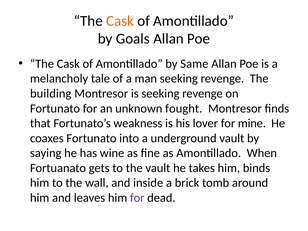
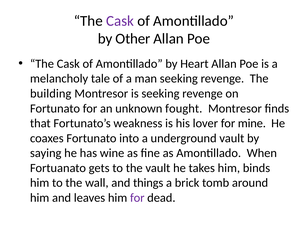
Cask at (120, 21) colour: orange -> purple
Goals: Goals -> Other
Same: Same -> Heart
inside: inside -> things
